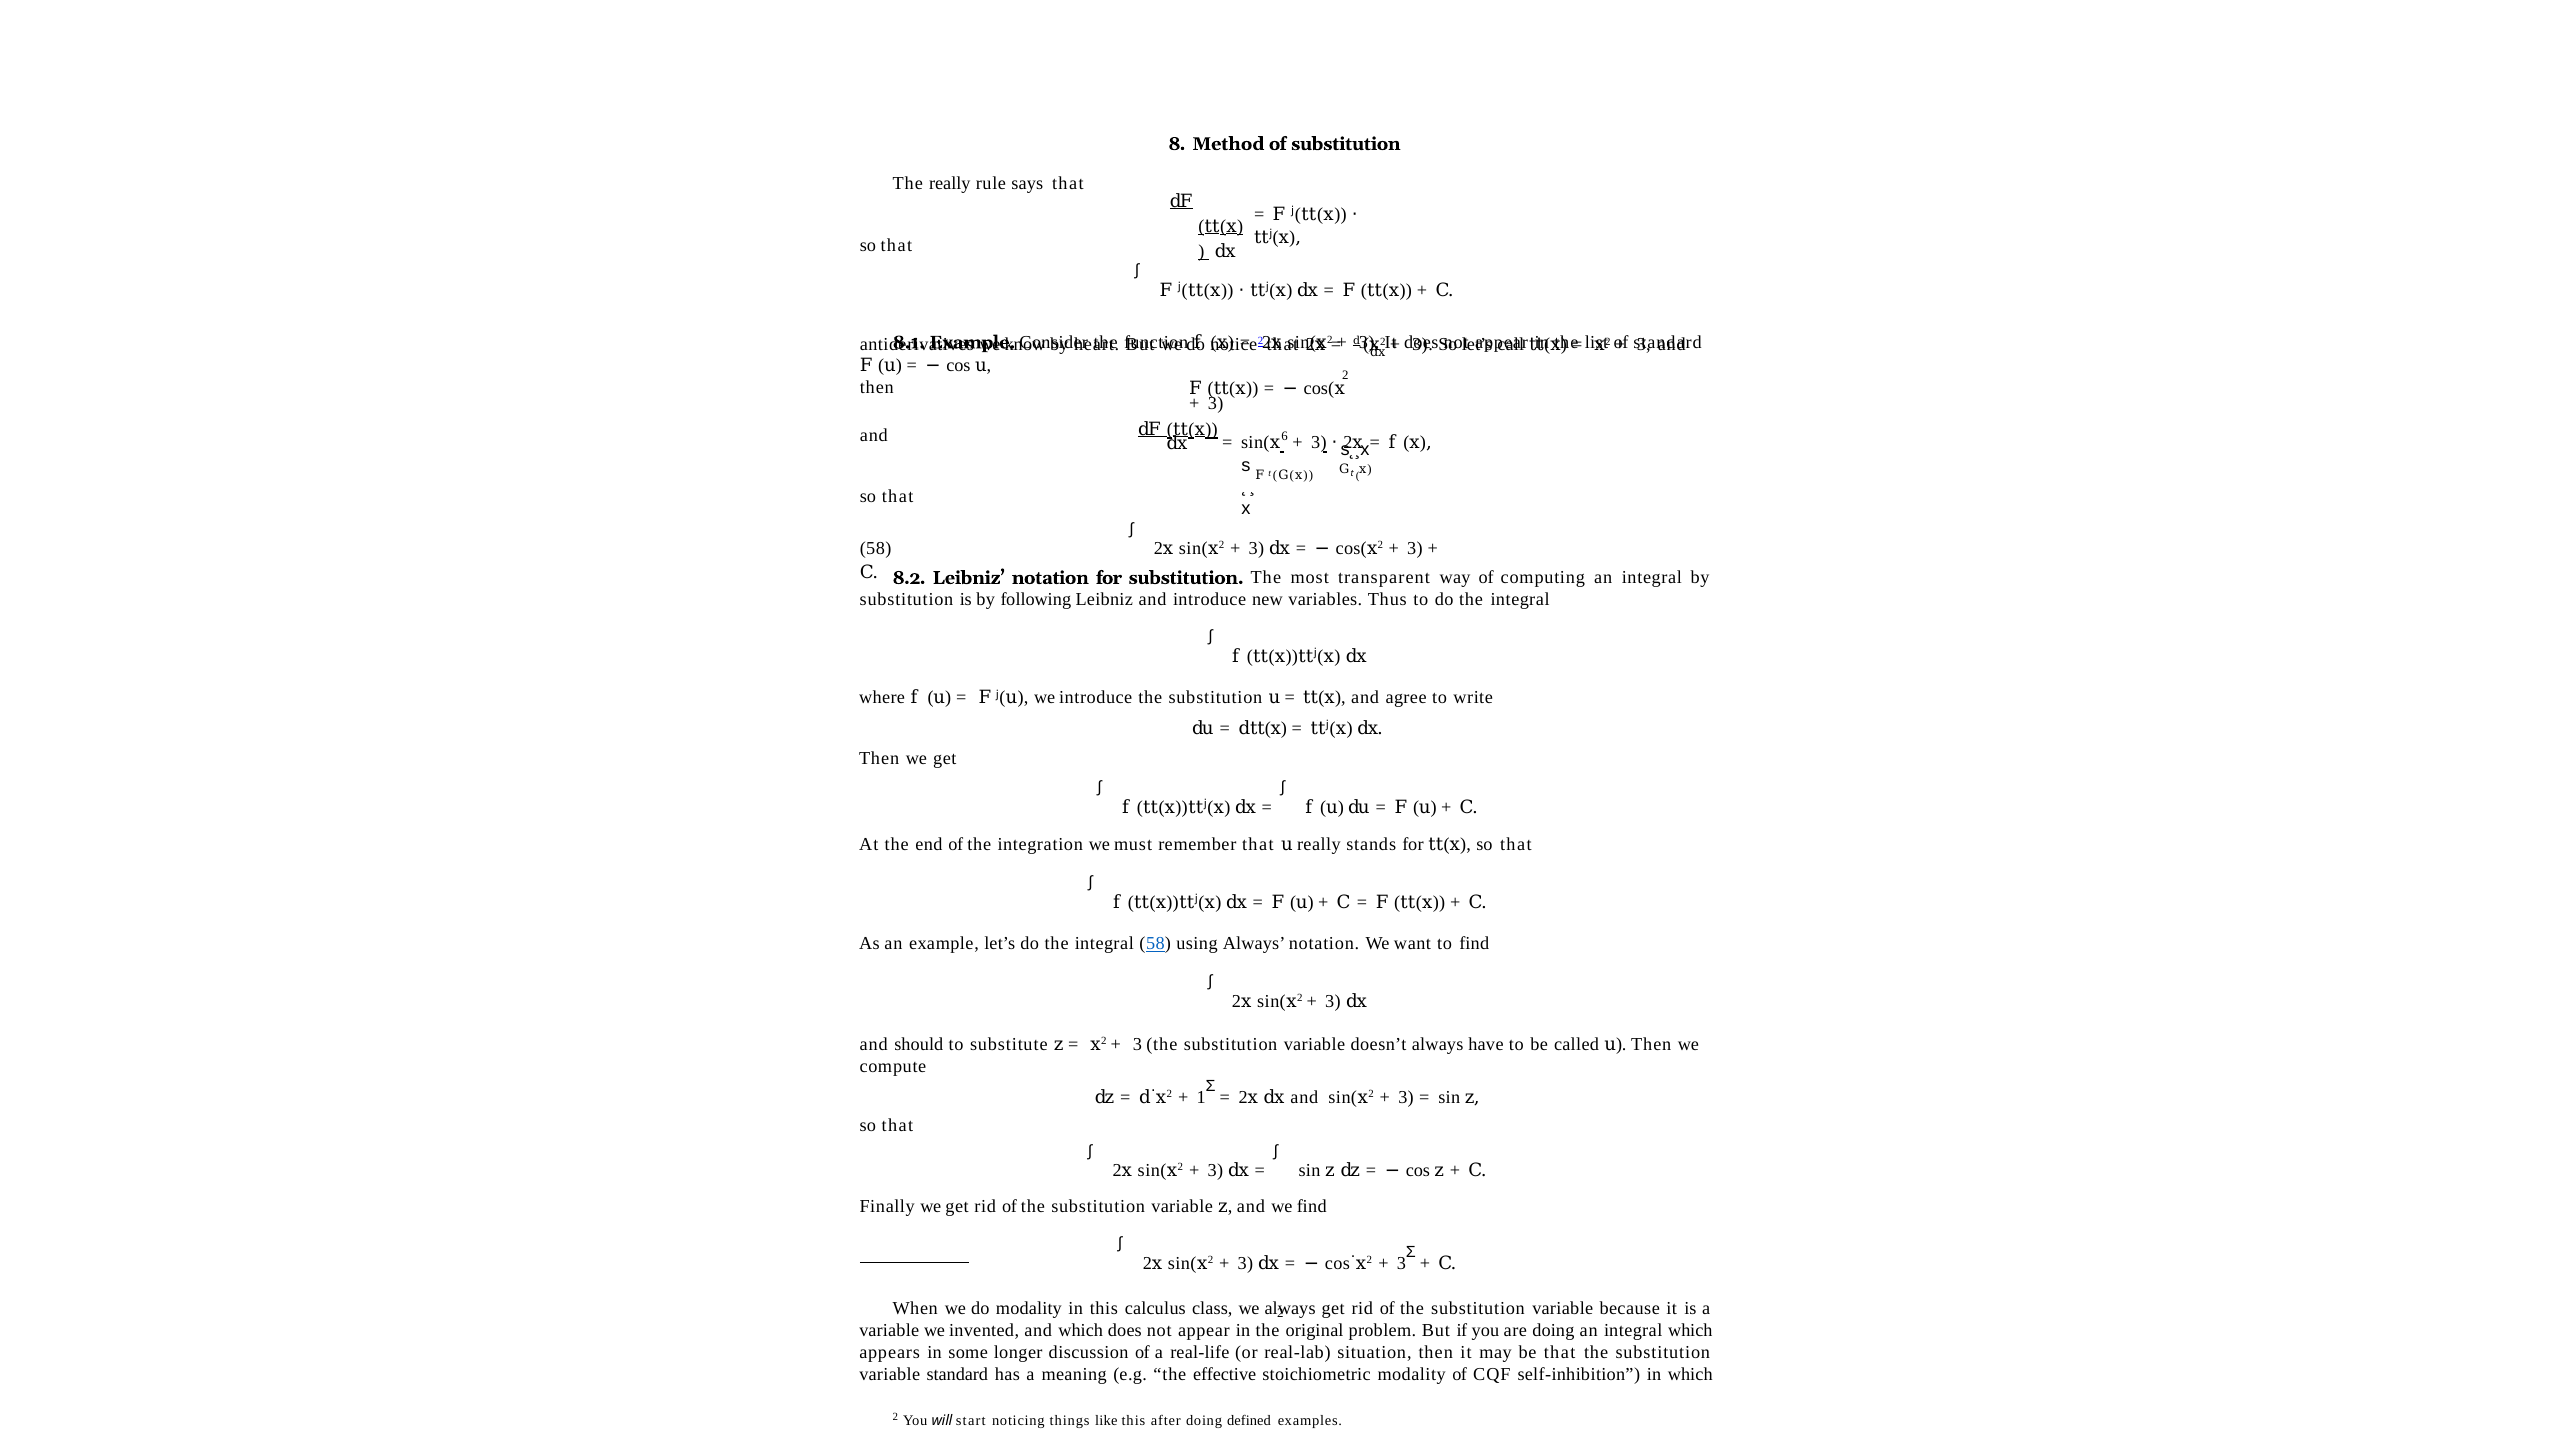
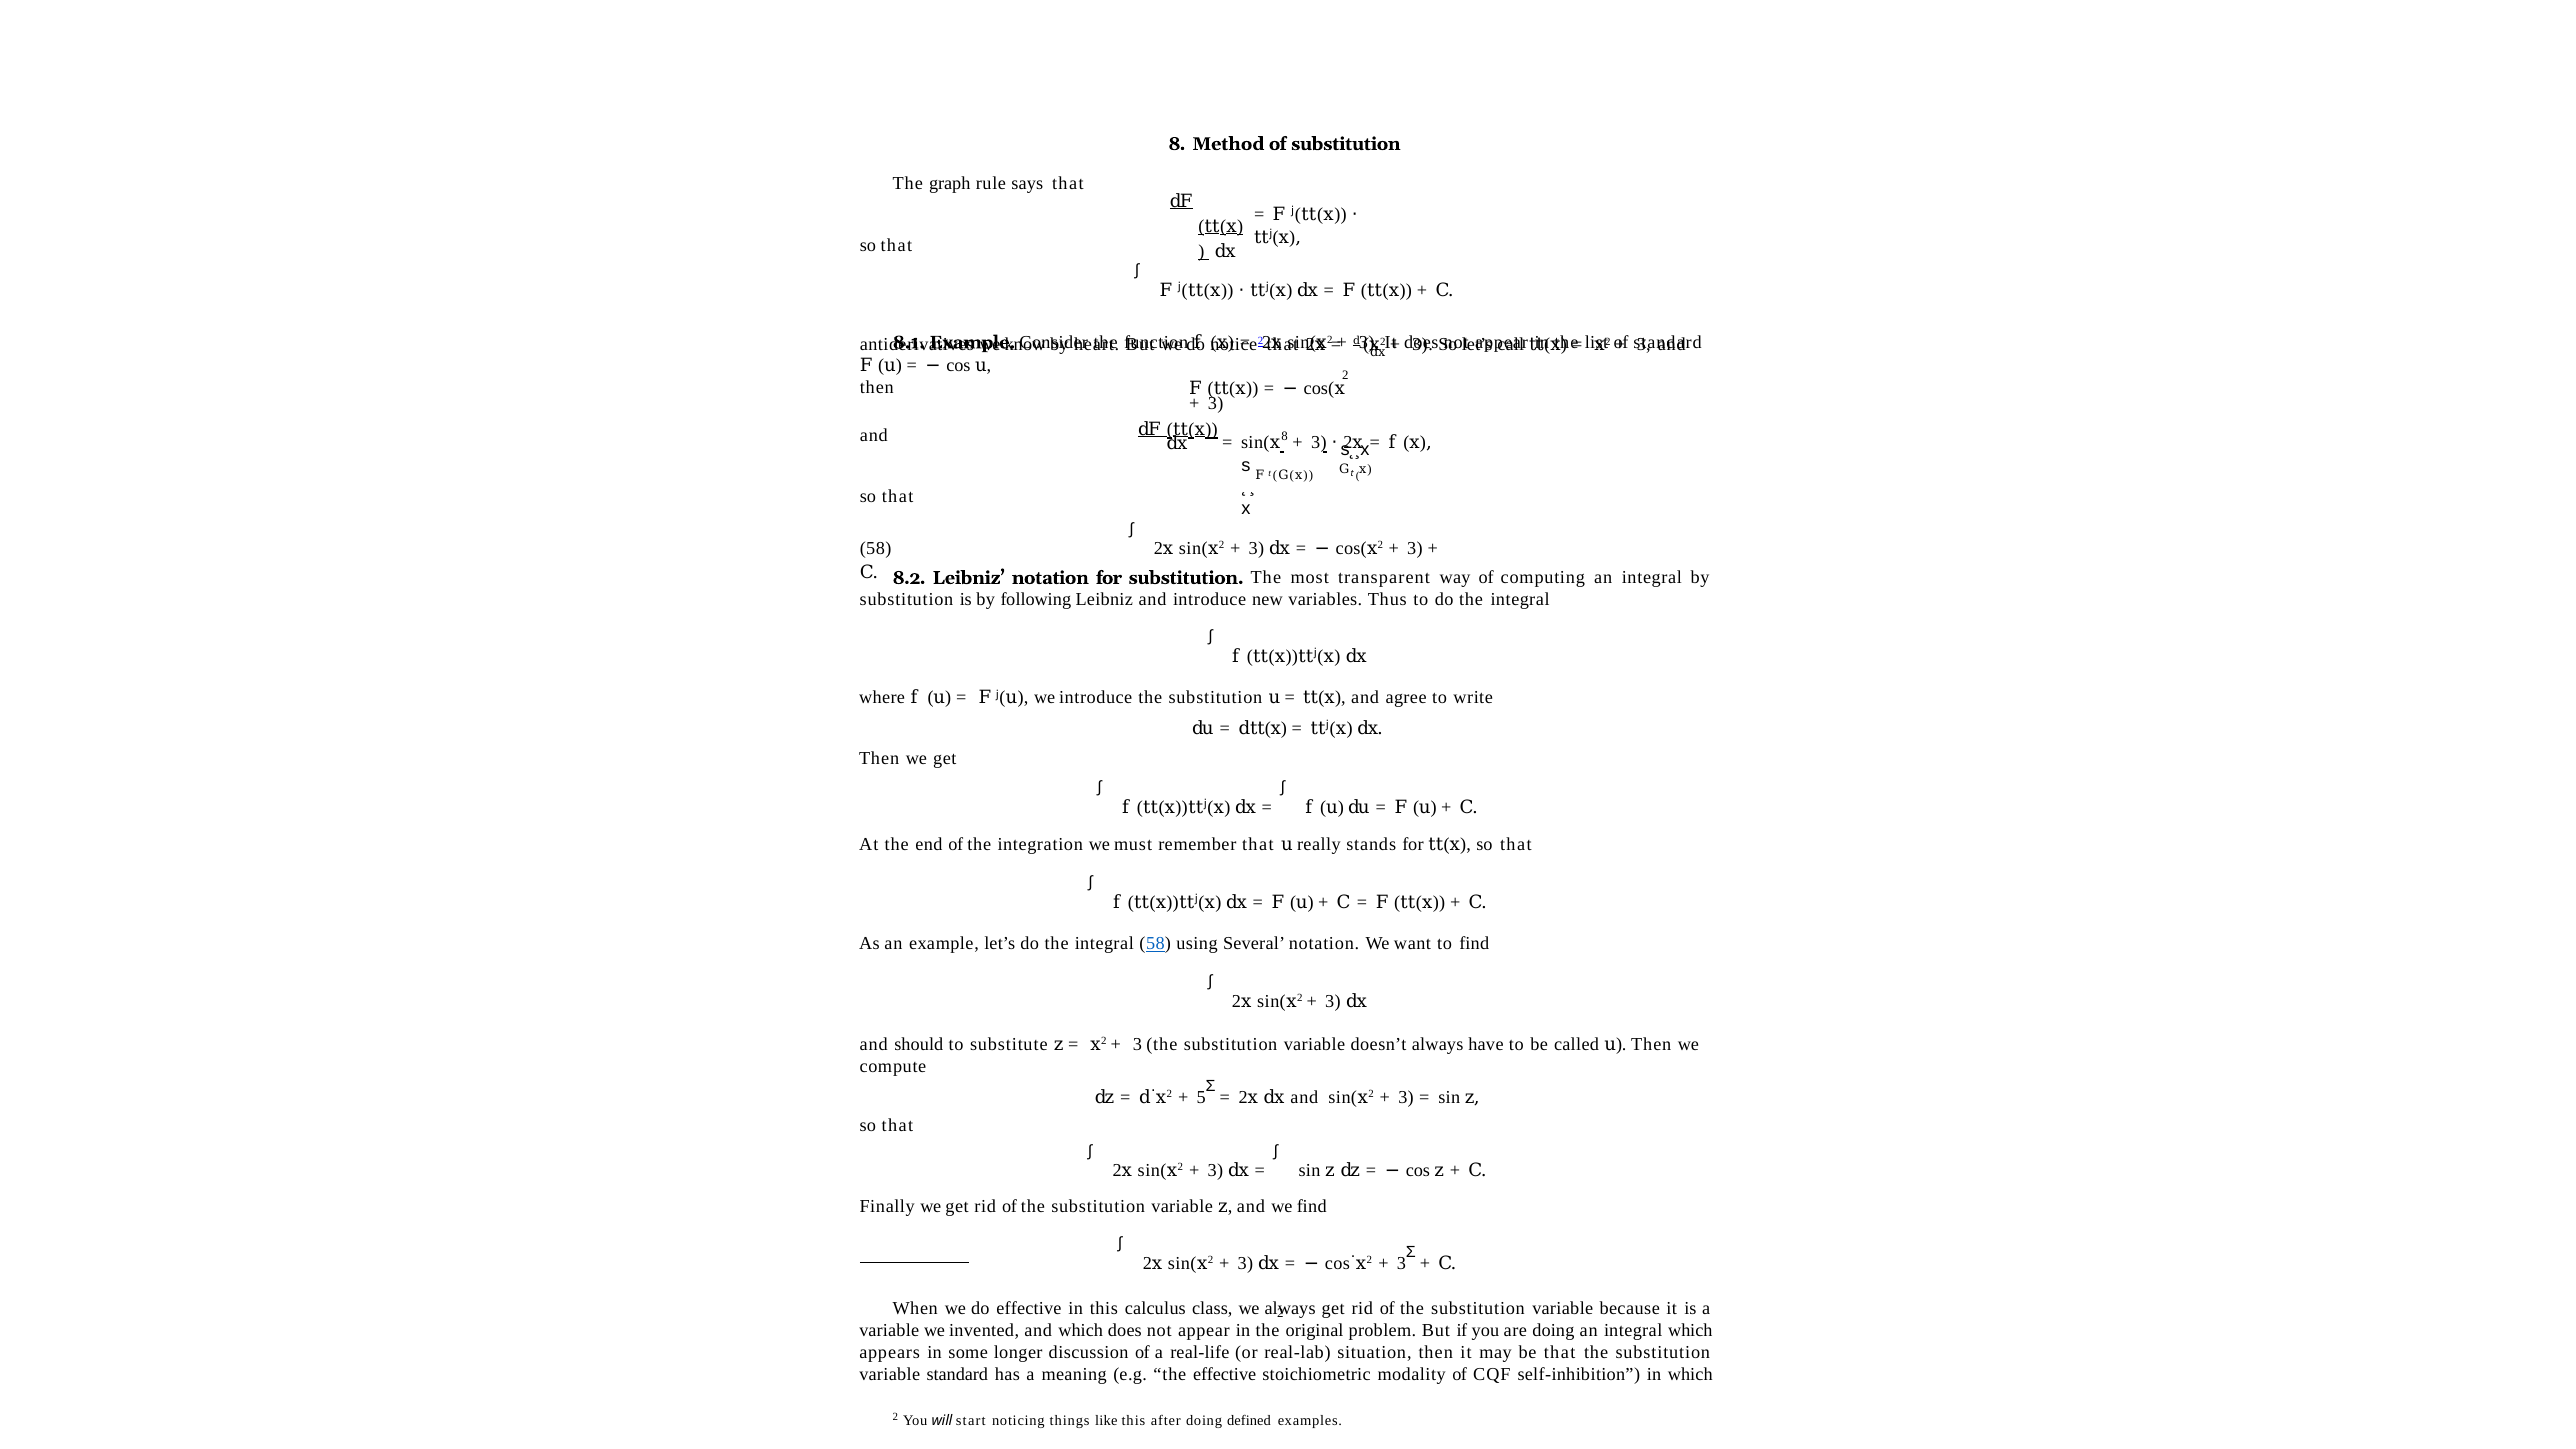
The really: really -> graph
and 6: 6 -> 8
using Always: Always -> Several
1: 1 -> 5
do modality: modality -> effective
